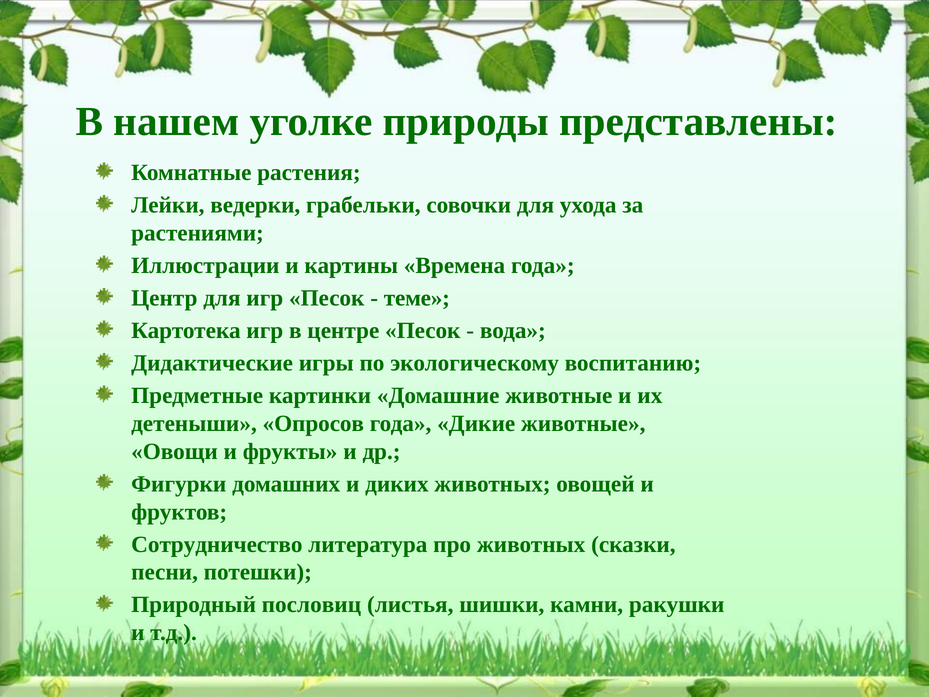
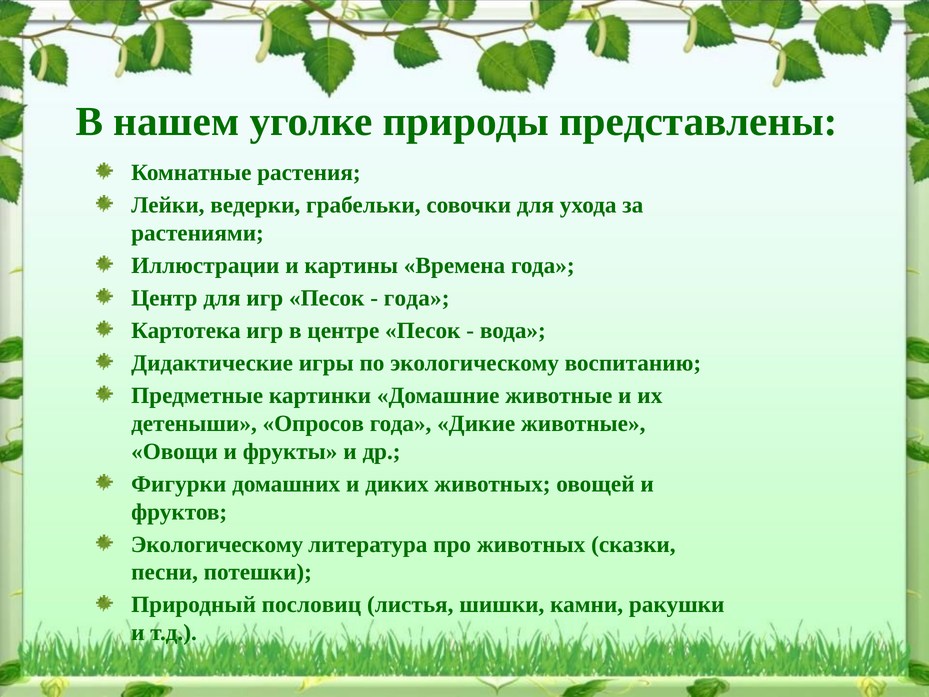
теме at (417, 298): теме -> года
Сотрудничество at (217, 544): Сотрудничество -> Экологическому
